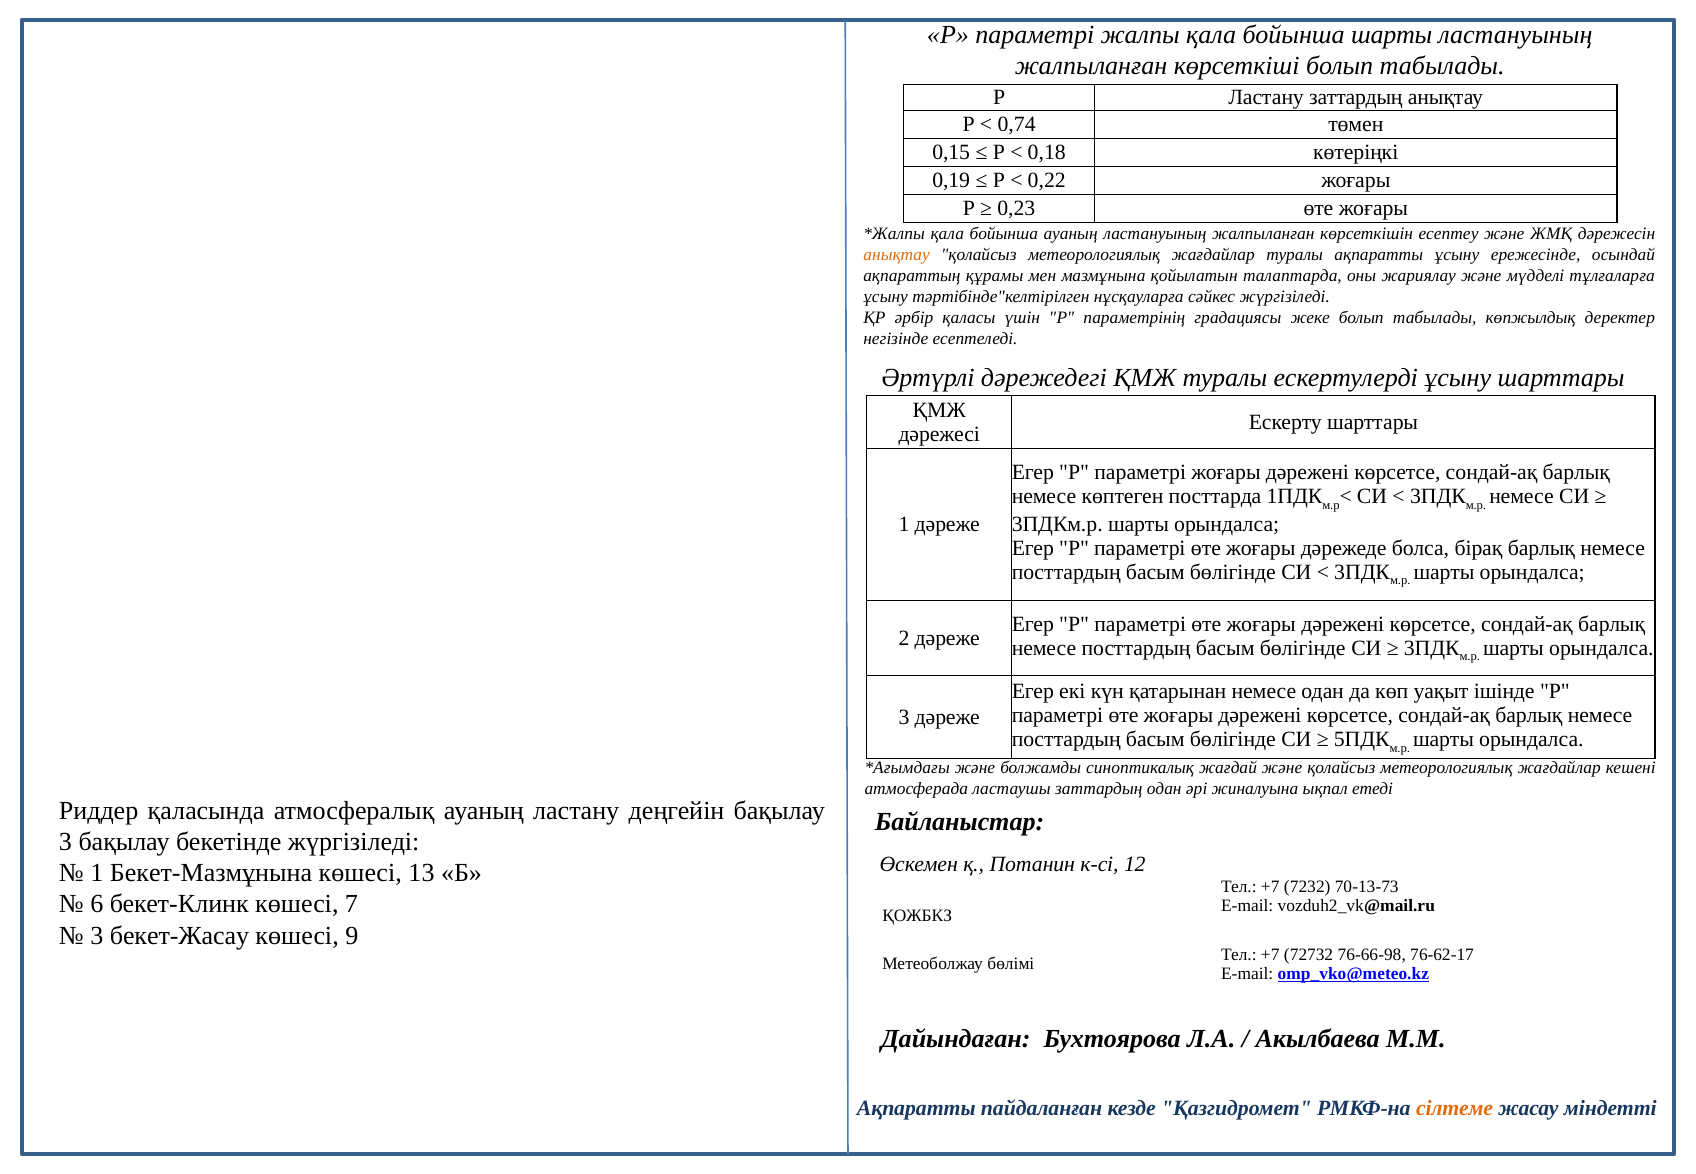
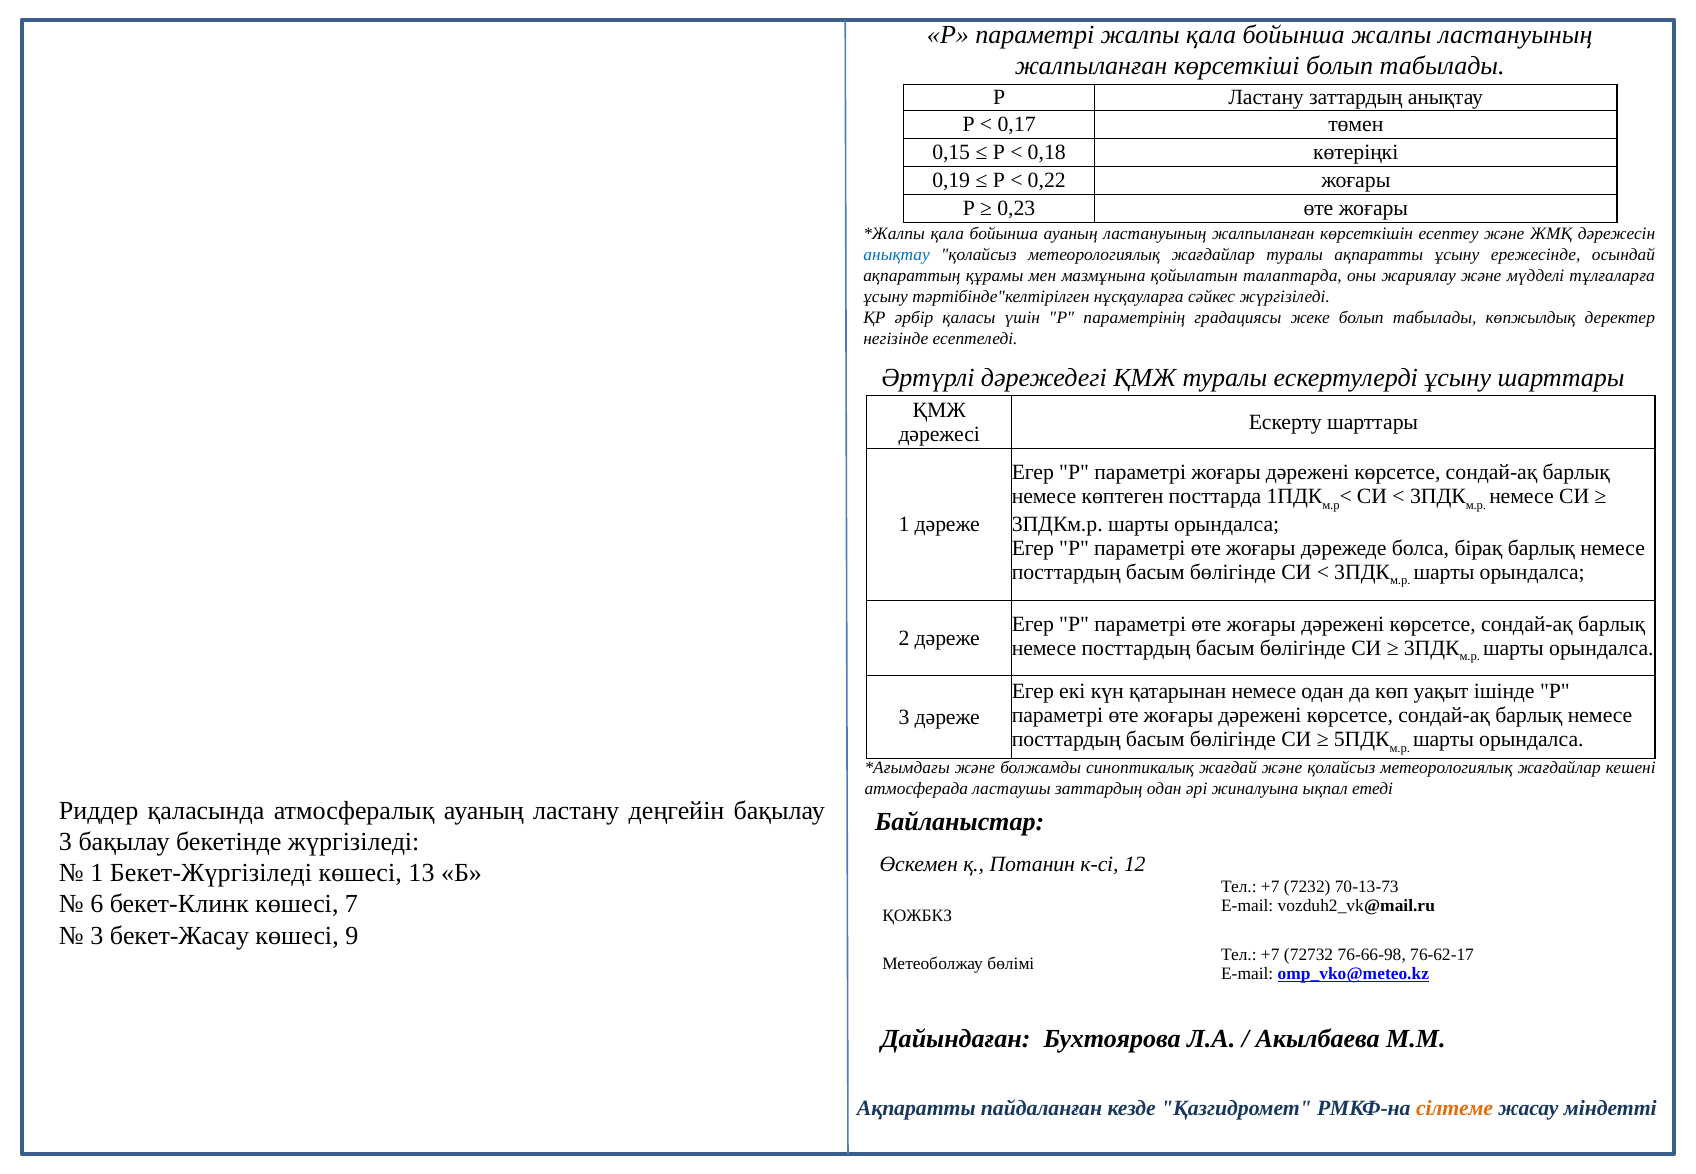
бойынша шарты: шарты -> жалпы
0,74: 0,74 -> 0,17
анықтау at (897, 255) colour: orange -> blue
Бекет-Мазмұнына: Бекет-Мазмұнына -> Бекет-Жүргізіледі
